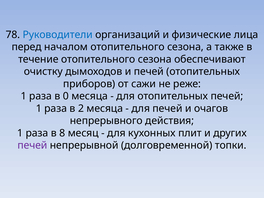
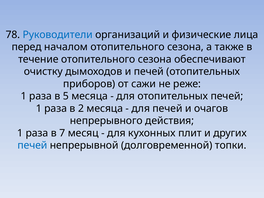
0: 0 -> 5
8: 8 -> 7
печей at (32, 145) colour: purple -> blue
